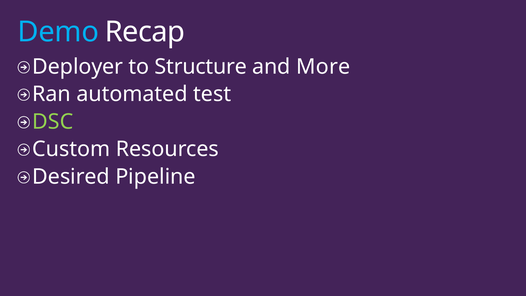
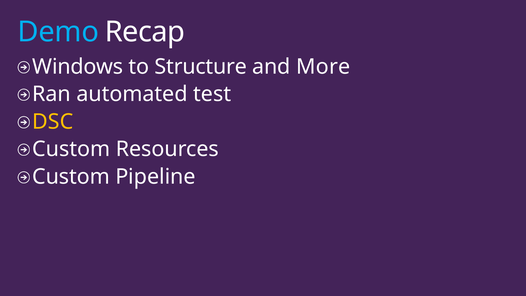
Deployer: Deployer -> Windows
DSC colour: light green -> yellow
Desired at (71, 177): Desired -> Custom
